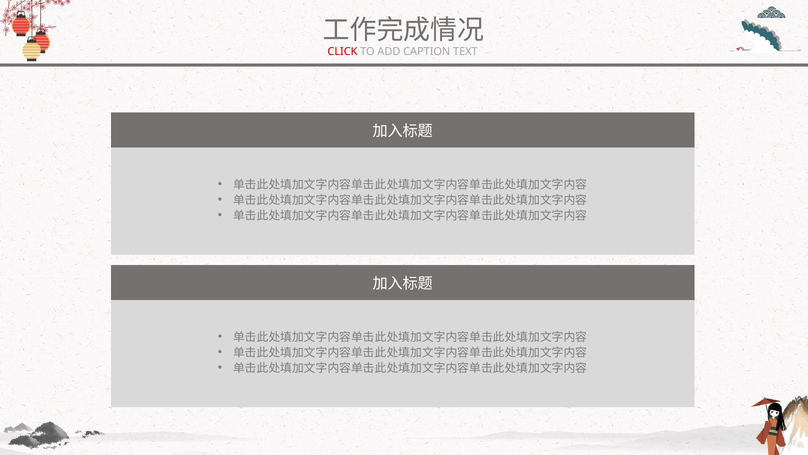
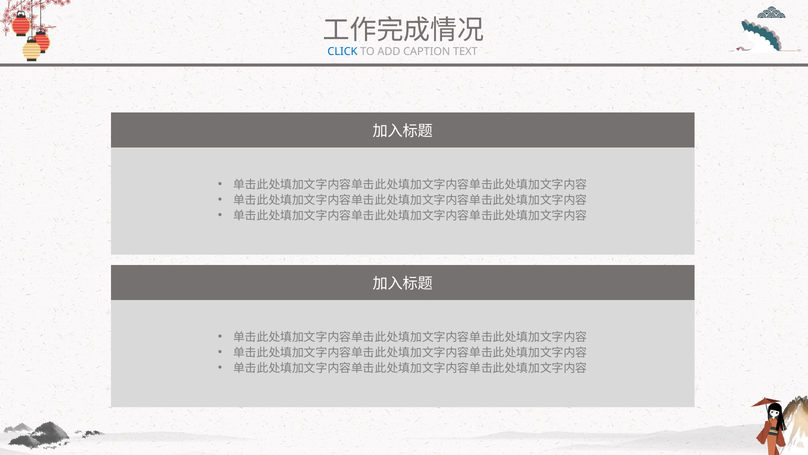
CLICK colour: red -> blue
